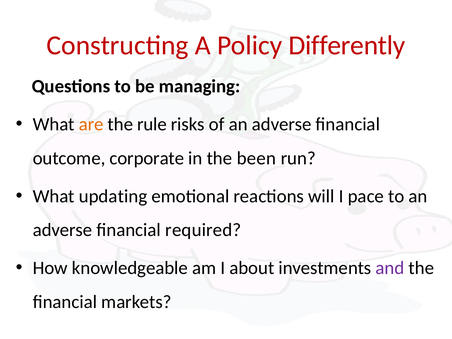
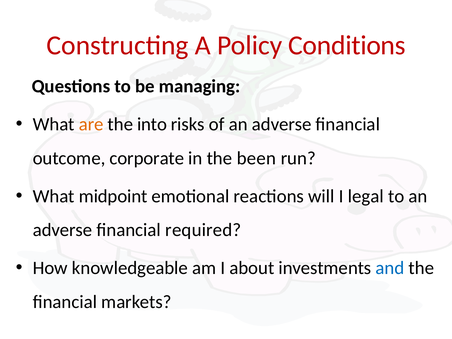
Differently: Differently -> Conditions
rule: rule -> into
updating: updating -> midpoint
pace: pace -> legal
and colour: purple -> blue
